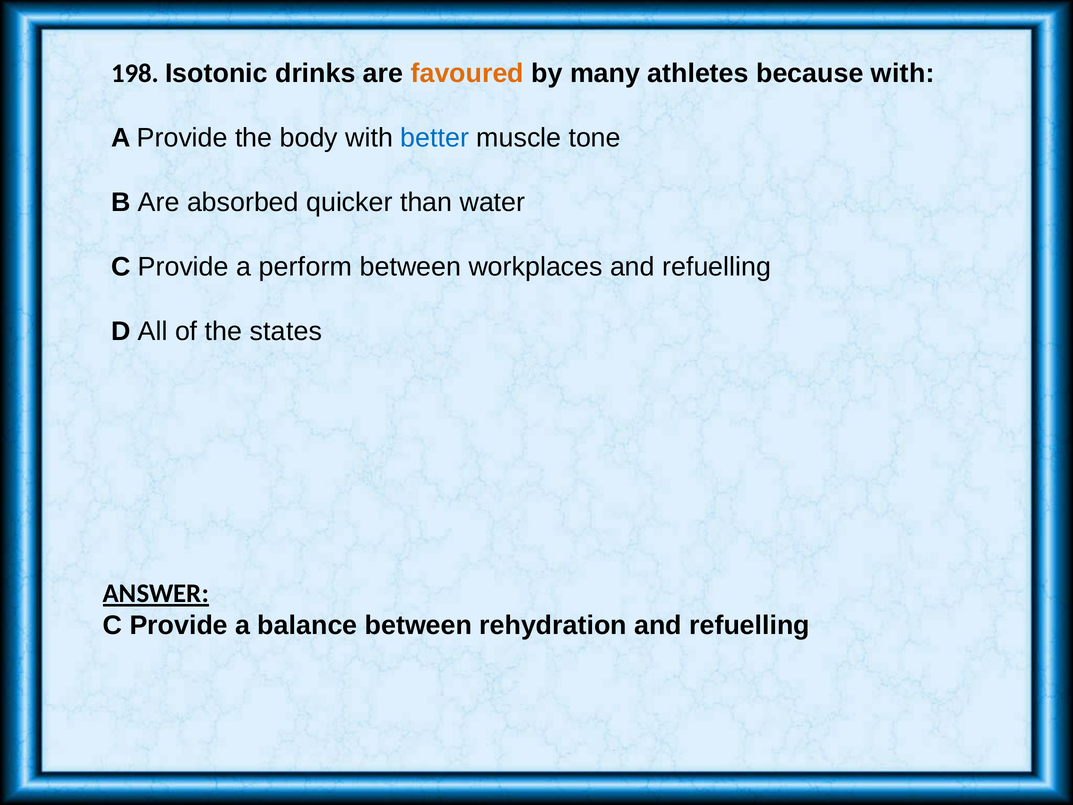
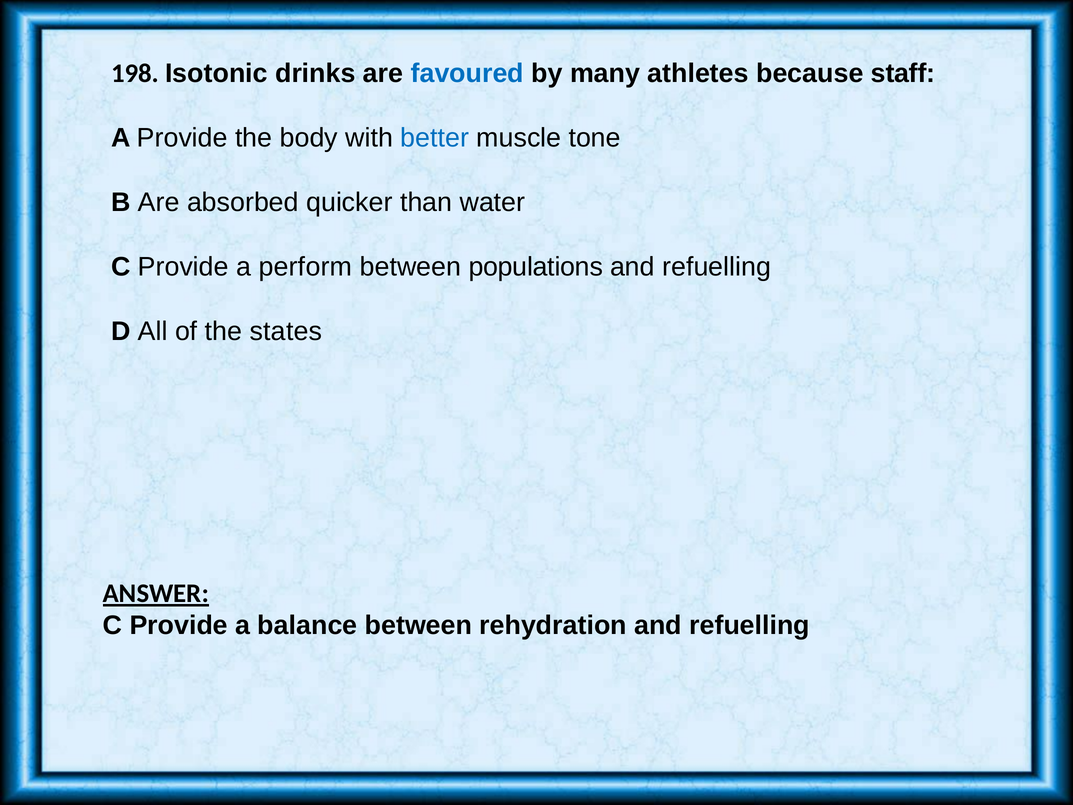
favoured colour: orange -> blue
because with: with -> staff
workplaces: workplaces -> populations
